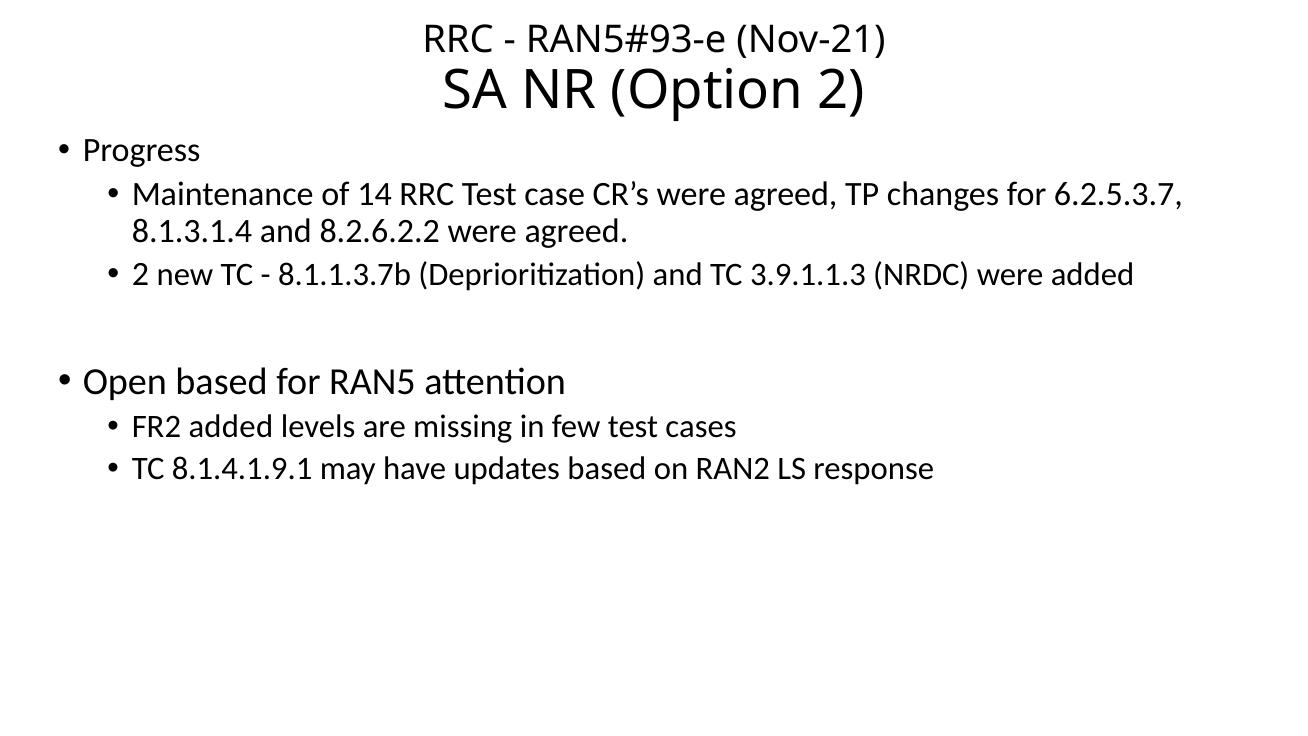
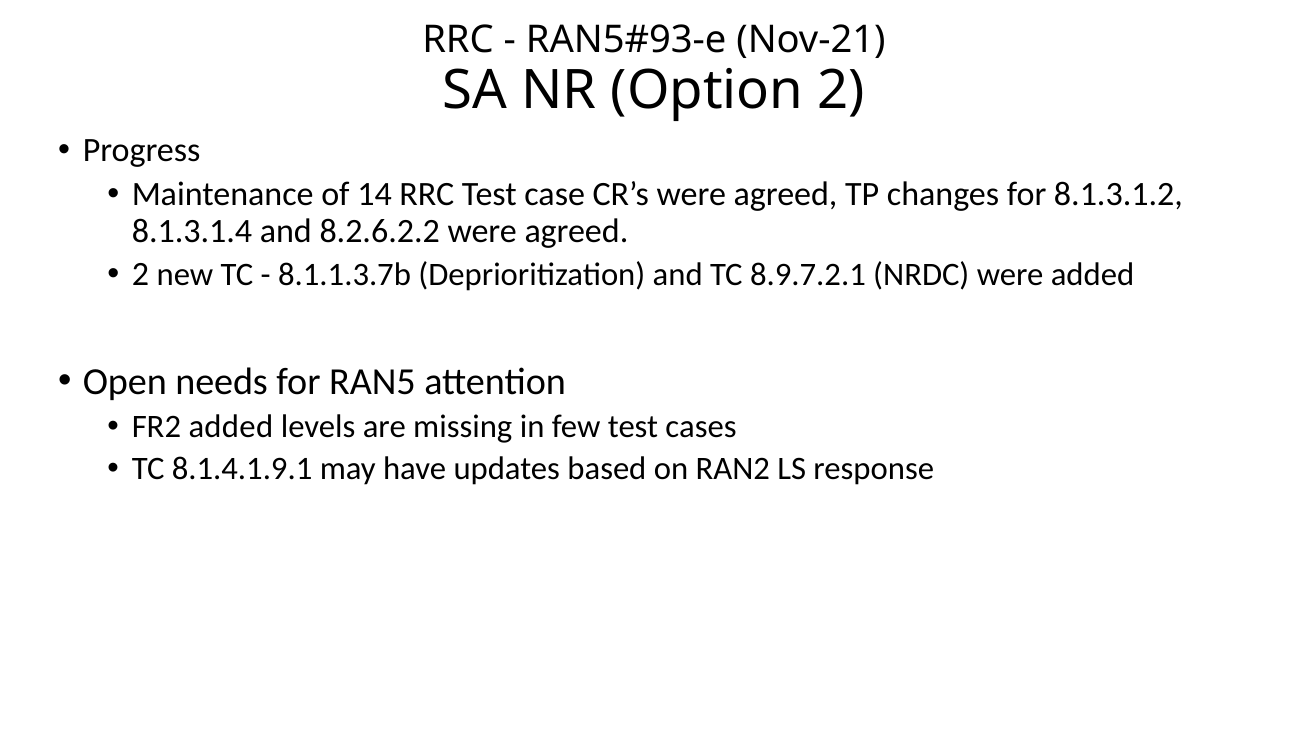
6.2.5.3.7: 6.2.5.3.7 -> 8.1.3.1.2
3.9.1.1.3: 3.9.1.1.3 -> 8.9.7.2.1
Open based: based -> needs
